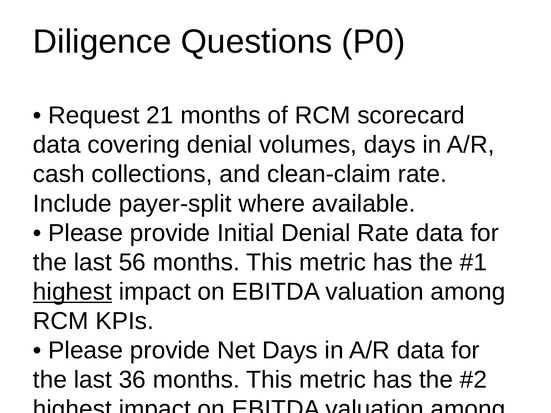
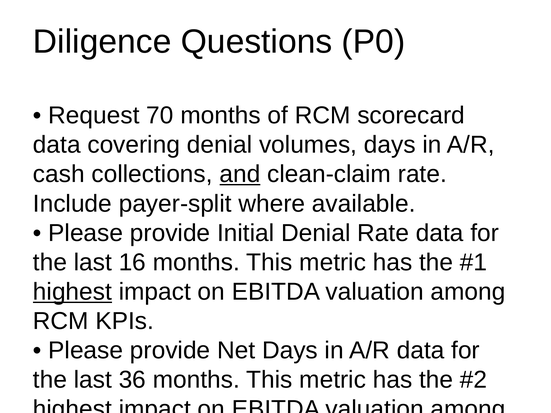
21: 21 -> 70
and underline: none -> present
56: 56 -> 16
